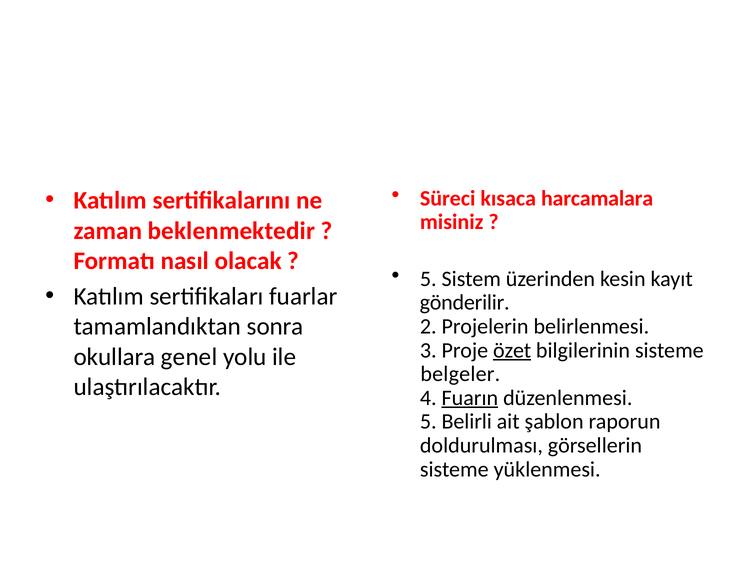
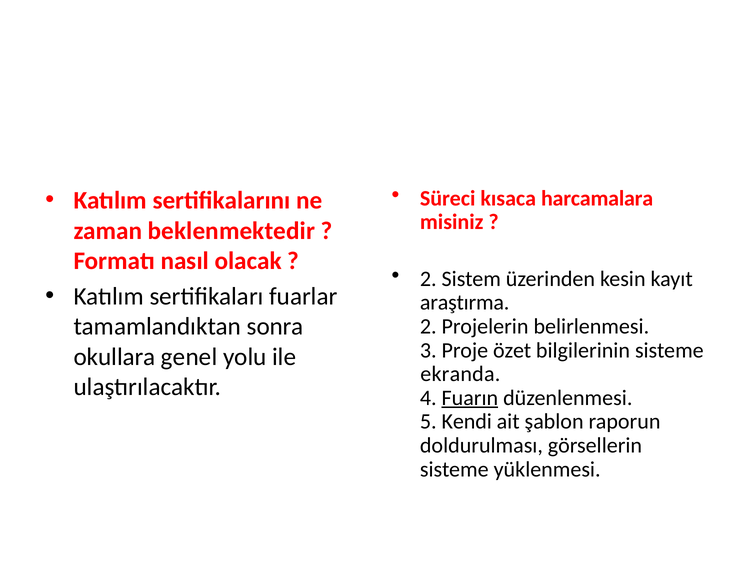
5 at (428, 279): 5 -> 2
gönderilir: gönderilir -> araştırma
özet underline: present -> none
belgeler: belgeler -> ekranda
Belirli: Belirli -> Kendi
